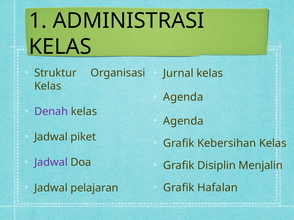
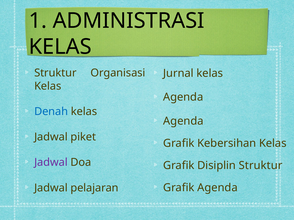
Denah colour: purple -> blue
Disiplin Menjalin: Menjalin -> Struktur
Grafik Hafalan: Hafalan -> Agenda
